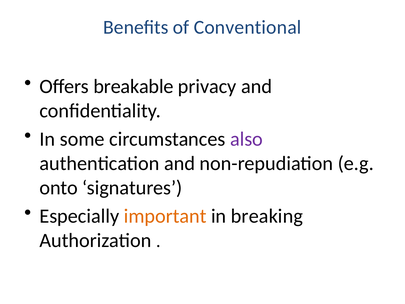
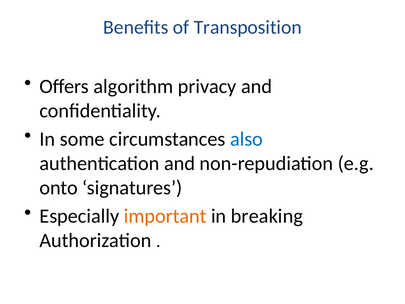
Conventional: Conventional -> Transposition
breakable: breakable -> algorithm
also colour: purple -> blue
